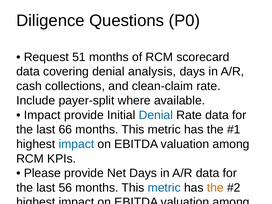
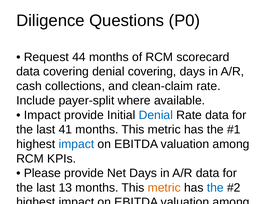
51: 51 -> 44
denial analysis: analysis -> covering
66: 66 -> 41
56: 56 -> 13
metric at (164, 188) colour: blue -> orange
the at (215, 188) colour: orange -> blue
